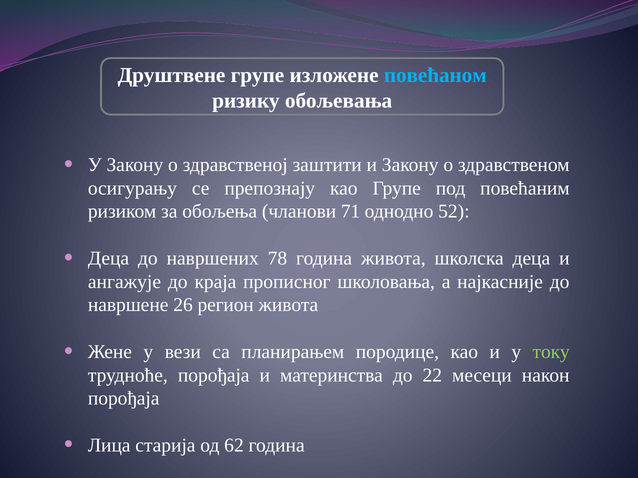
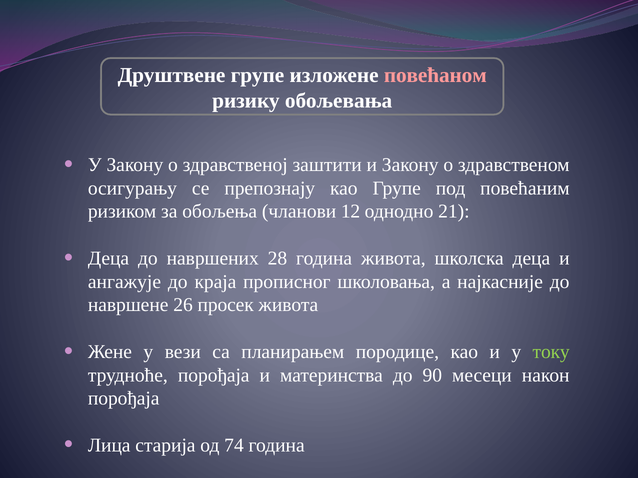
повећаном colour: light blue -> pink
71: 71 -> 12
52: 52 -> 21
78: 78 -> 28
регион: регион -> просек
22: 22 -> 90
62: 62 -> 74
